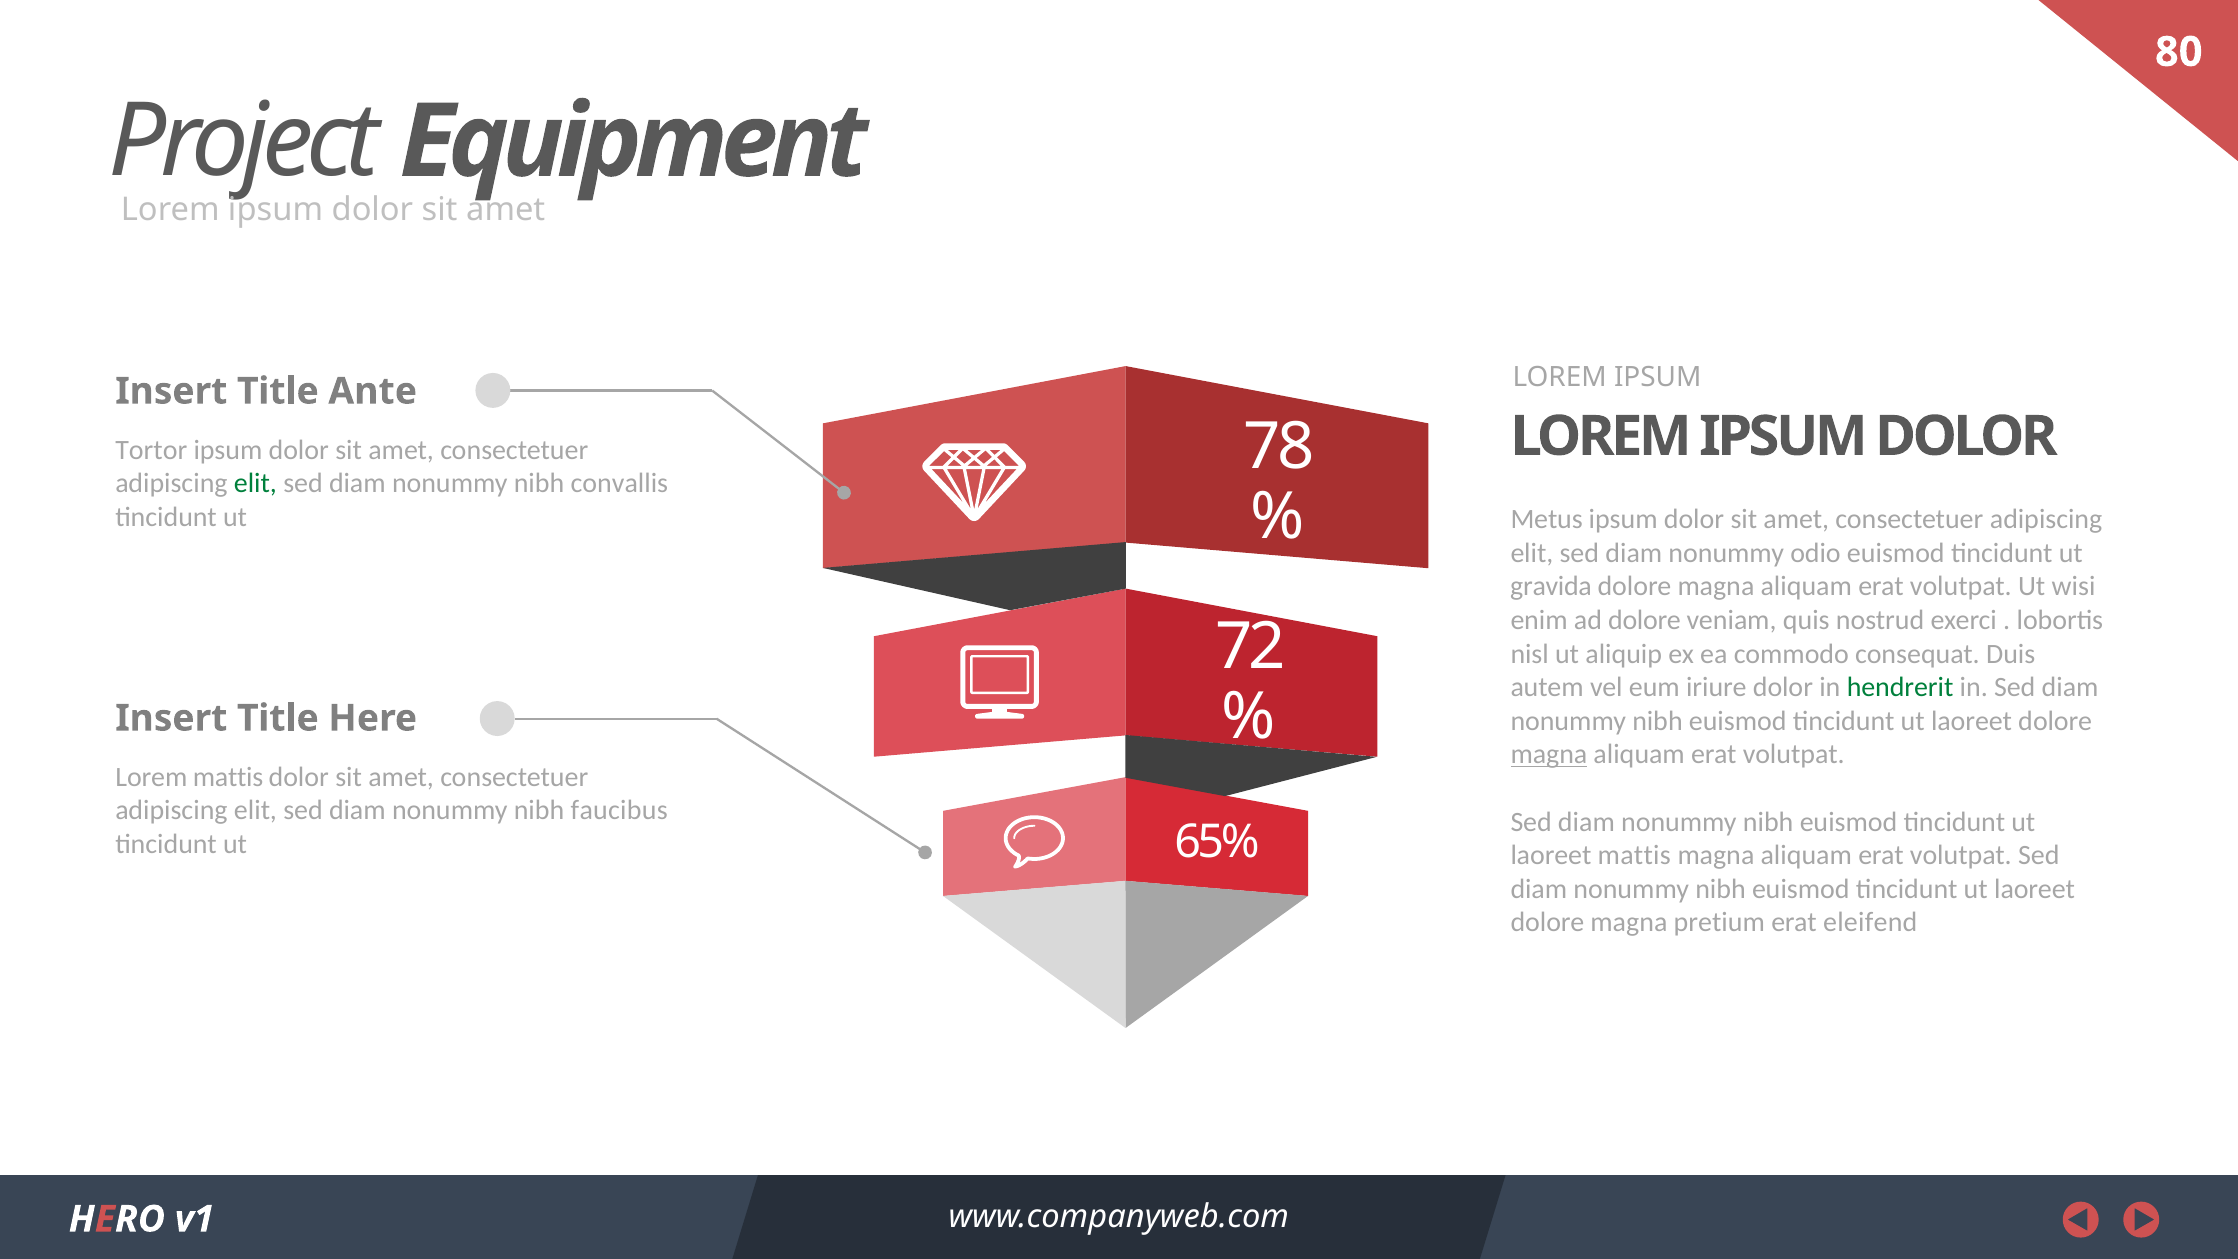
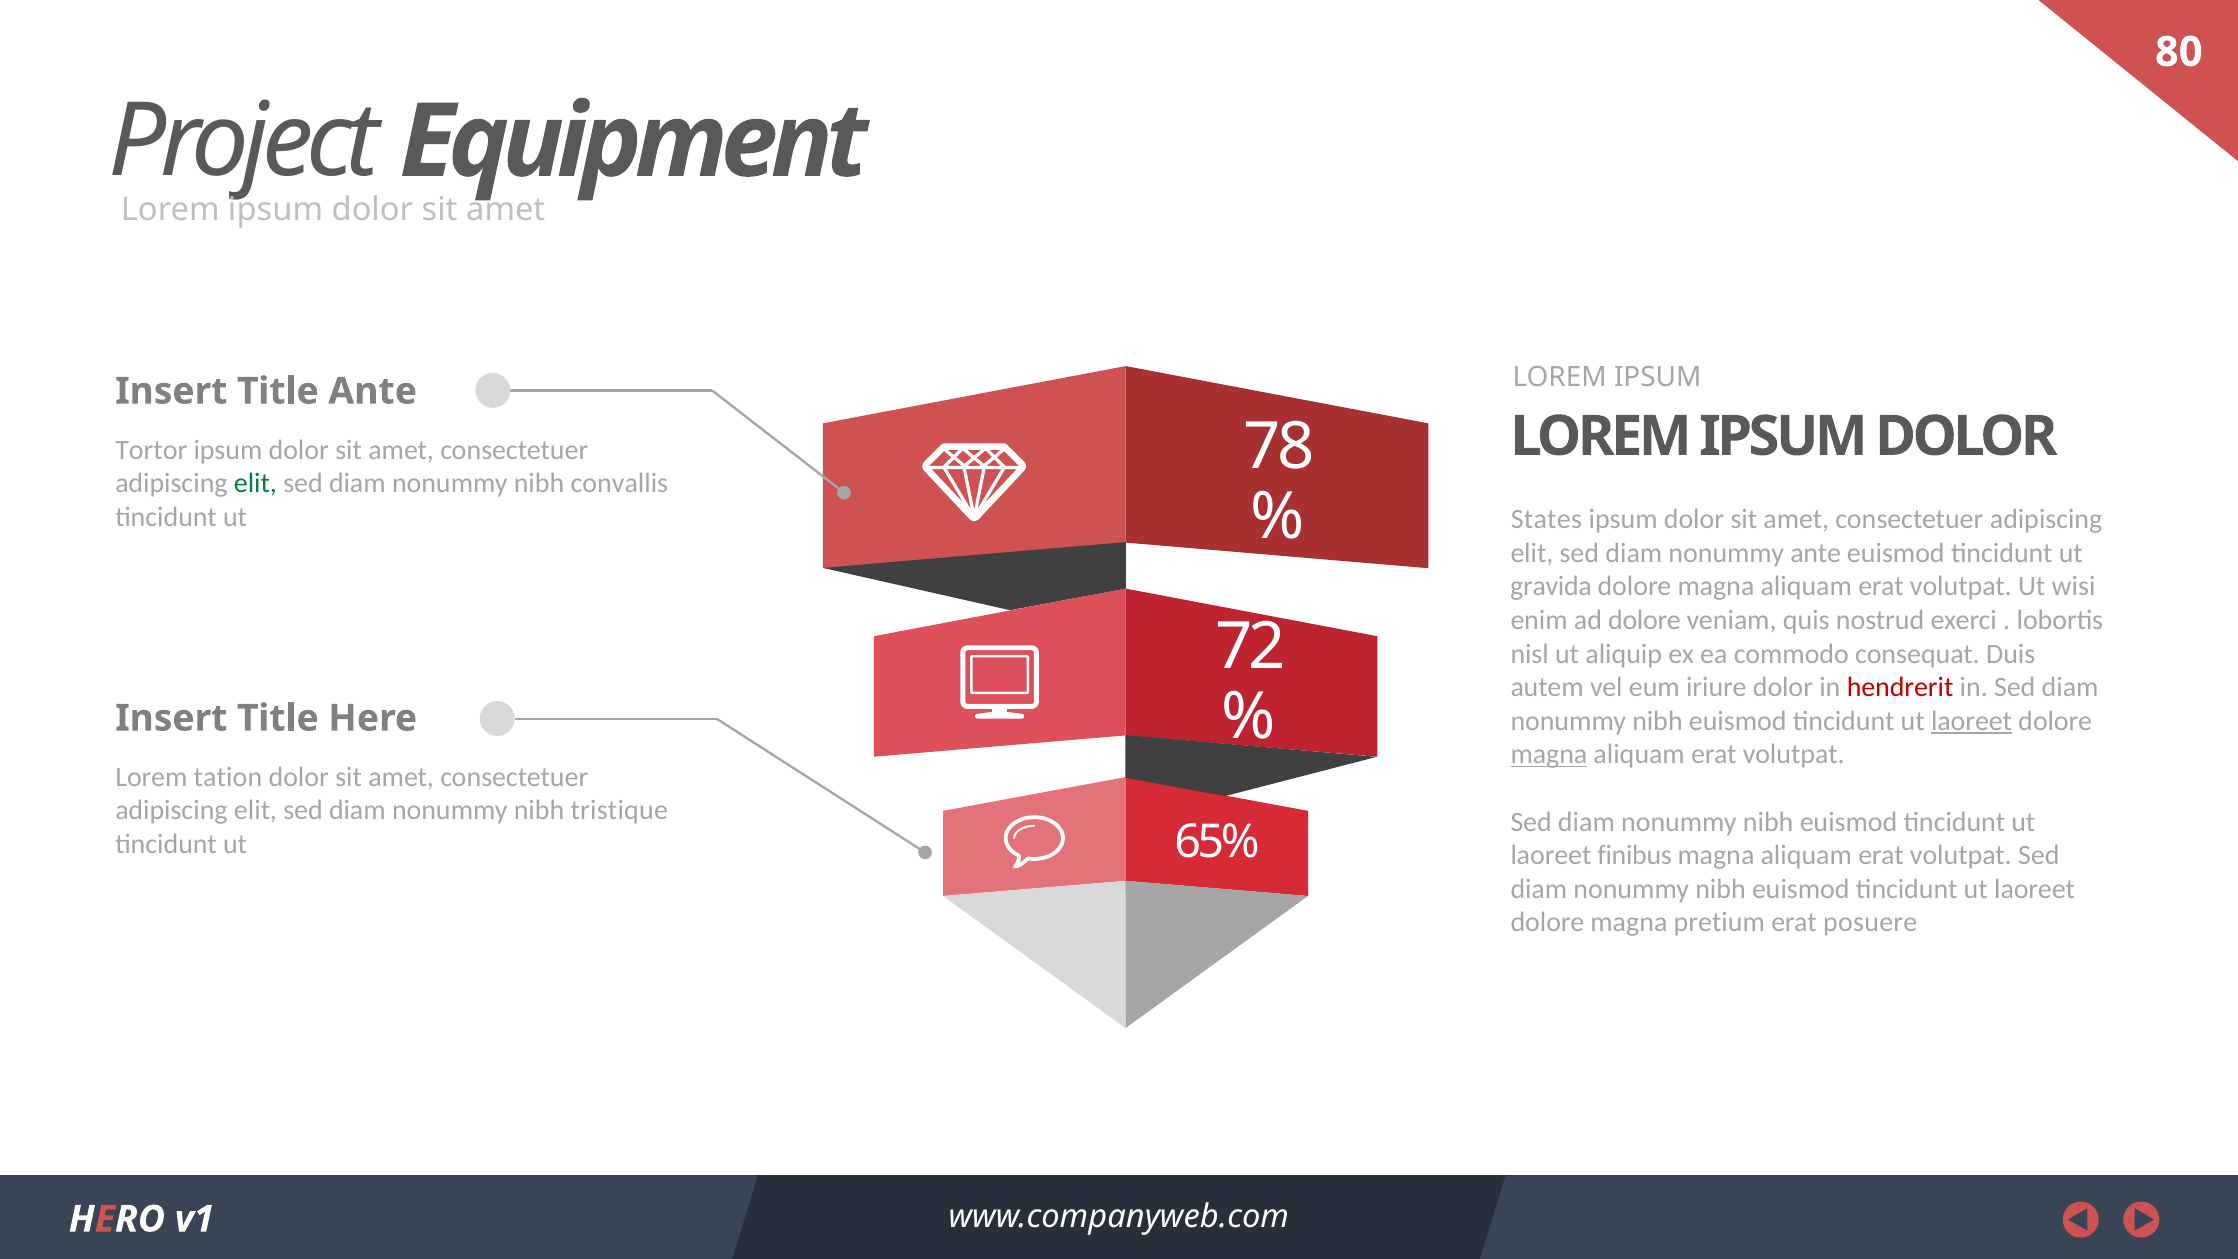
Metus: Metus -> States
nonummy odio: odio -> ante
hendrerit colour: green -> red
laoreet at (1972, 721) underline: none -> present
Lorem mattis: mattis -> tation
faucibus: faucibus -> tristique
laoreet mattis: mattis -> finibus
eleifend: eleifend -> posuere
